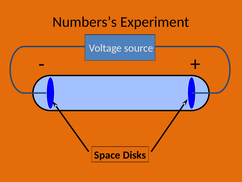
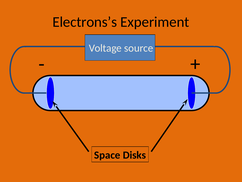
Numbers’s: Numbers’s -> Electrons’s
